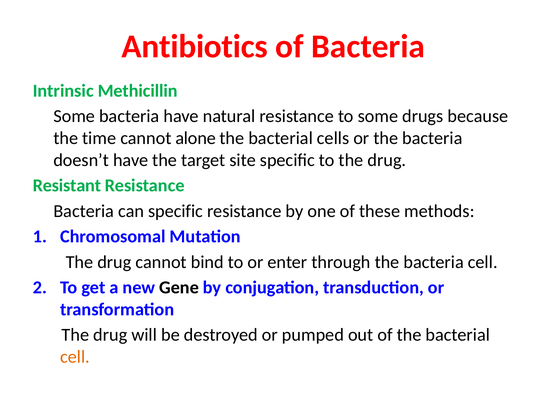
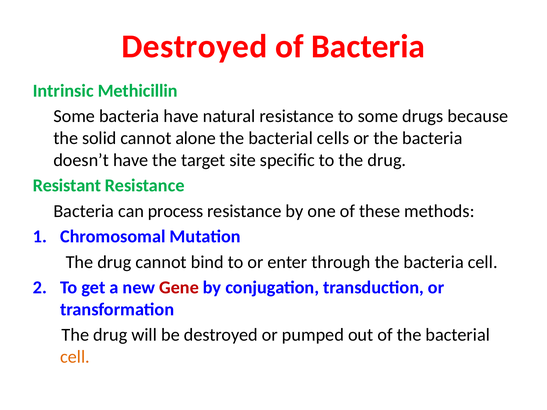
Antibiotics at (195, 46): Antibiotics -> Destroyed
time: time -> solid
can specific: specific -> process
Gene colour: black -> red
